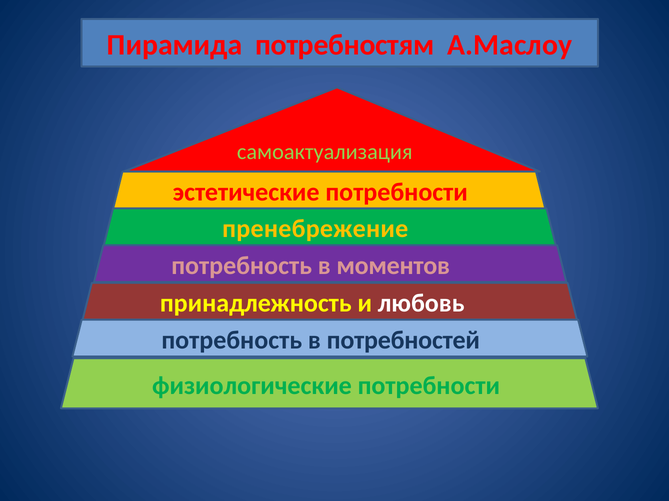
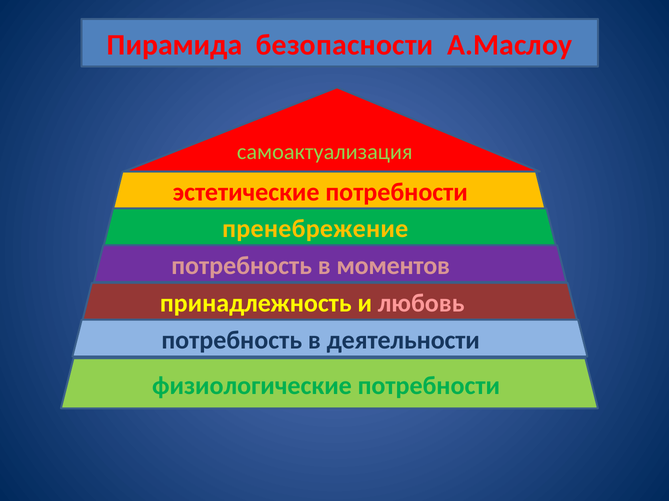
потребностям: потребностям -> безопасности
любовь colour: white -> pink
потребностей: потребностей -> деятельности
